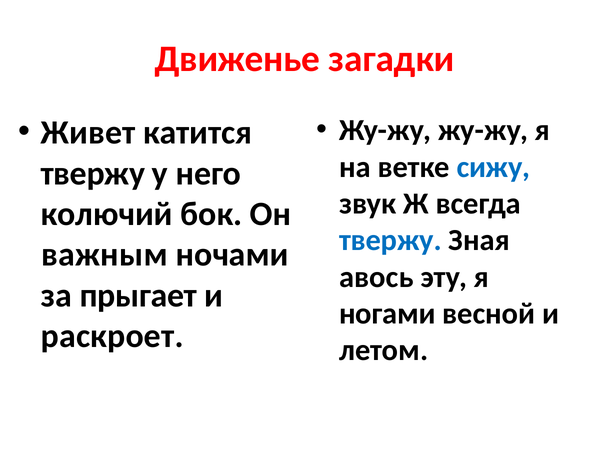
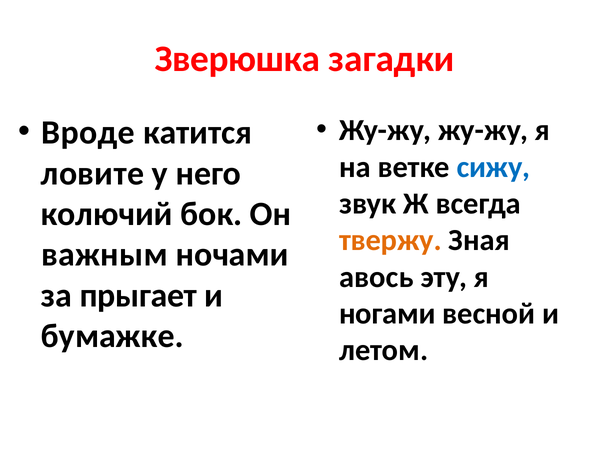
Движенье: Движенье -> Зверюшка
Живет: Живет -> Вроде
твержу at (93, 173): твержу -> ловите
твержу at (390, 240) colour: blue -> orange
раскроет: раскроет -> бумажке
